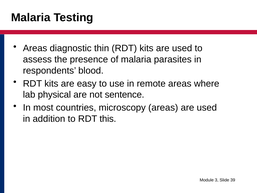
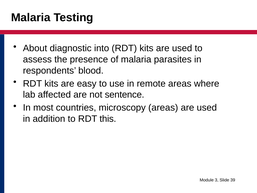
Areas at (35, 48): Areas -> About
thin: thin -> into
physical: physical -> affected
